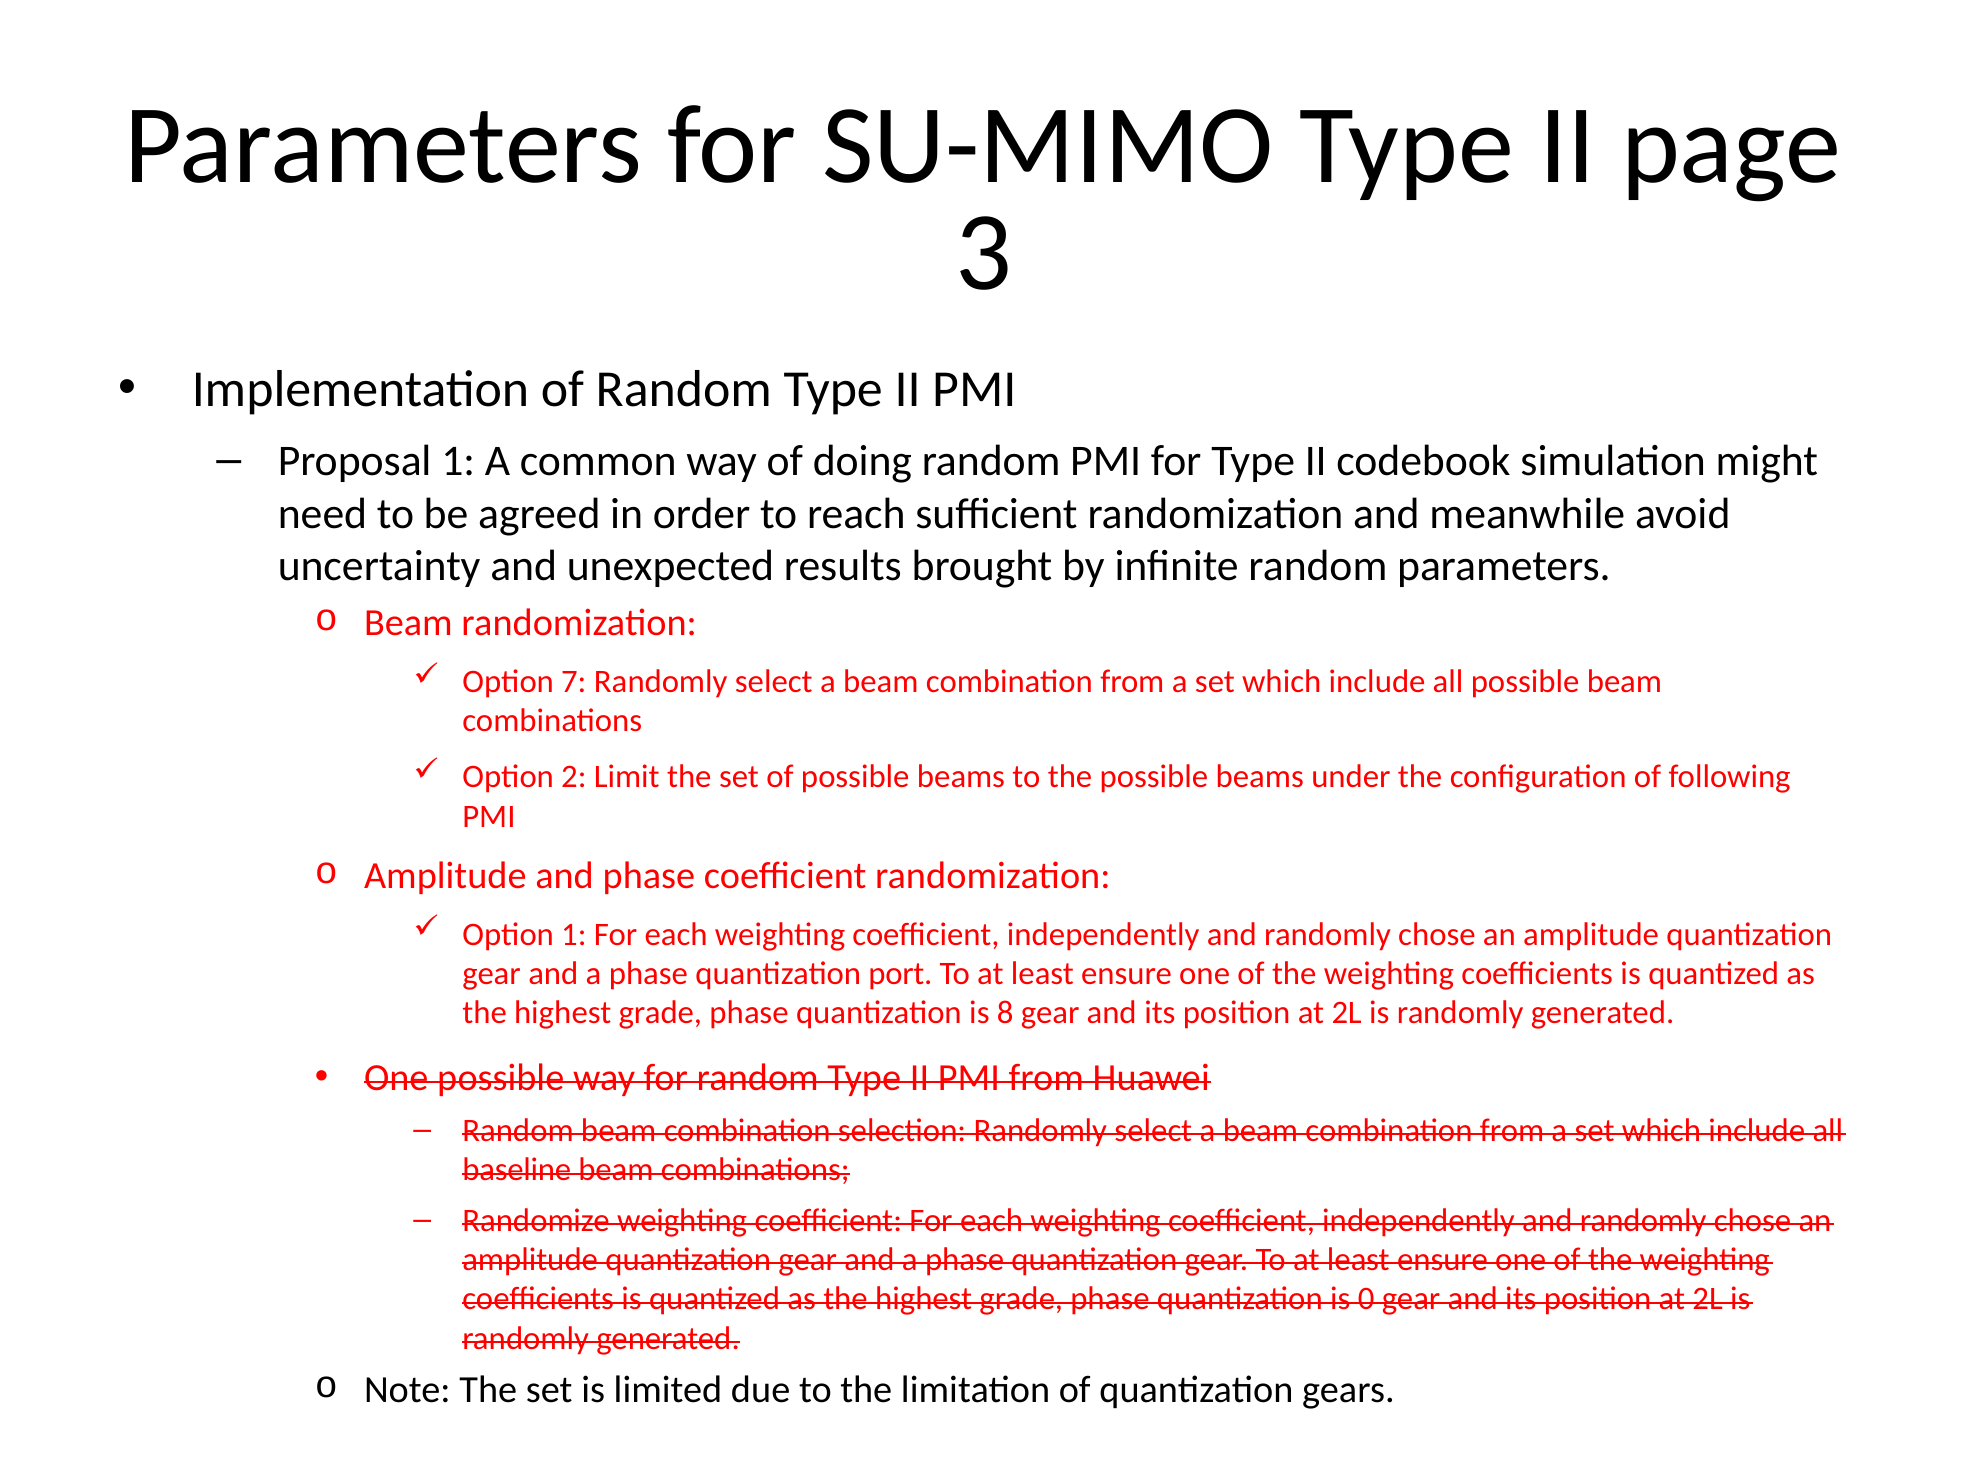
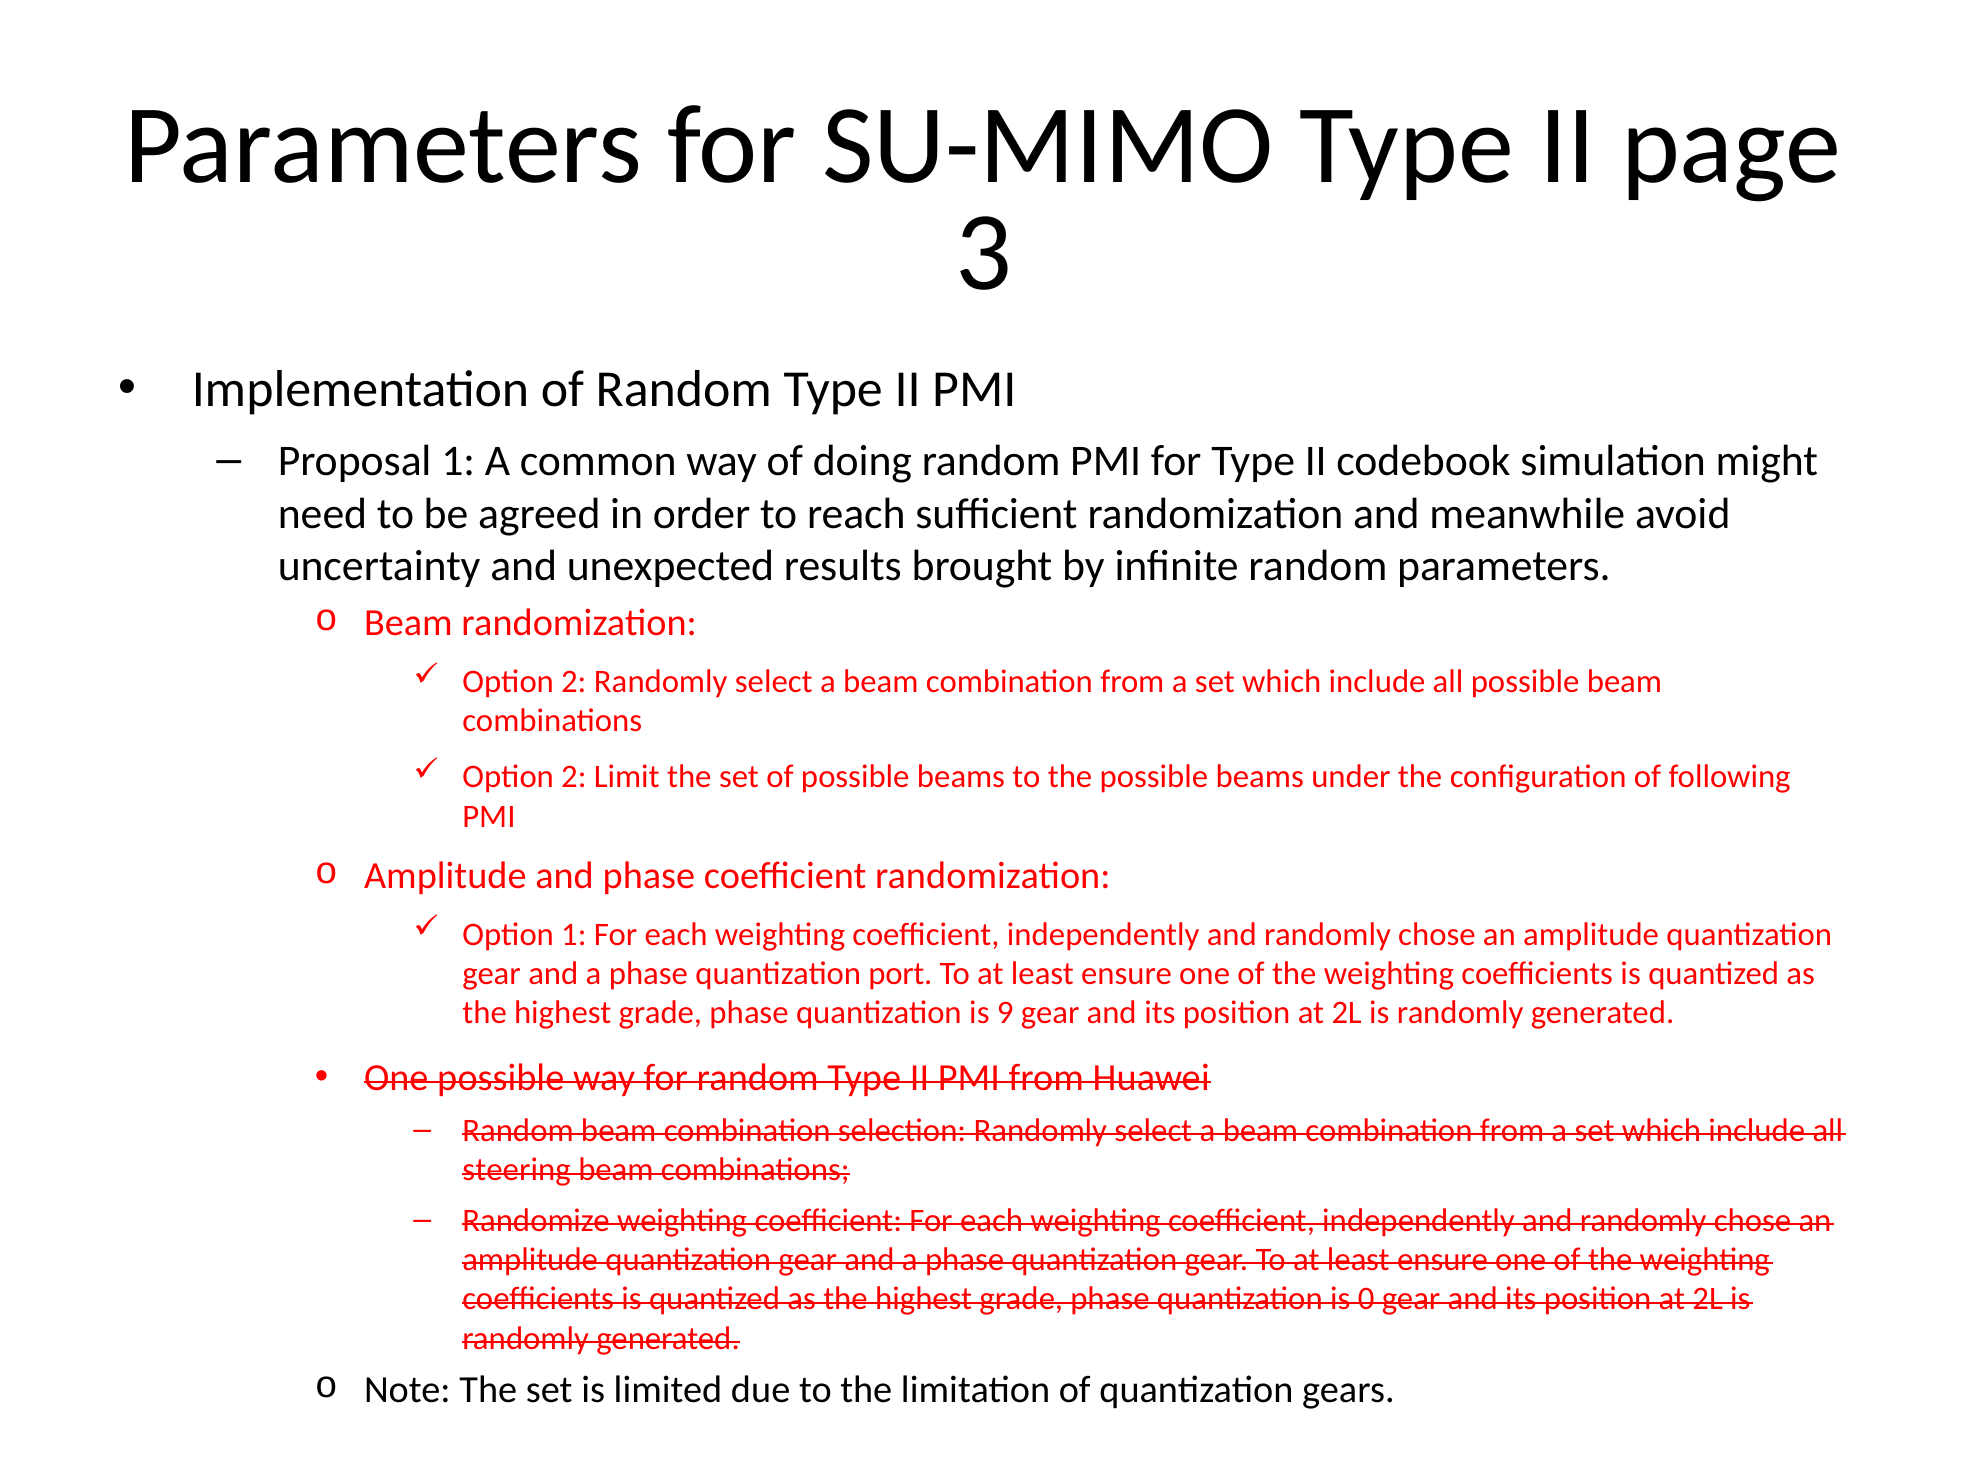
7 at (574, 682): 7 -> 2
8: 8 -> 9
baseline: baseline -> steering
